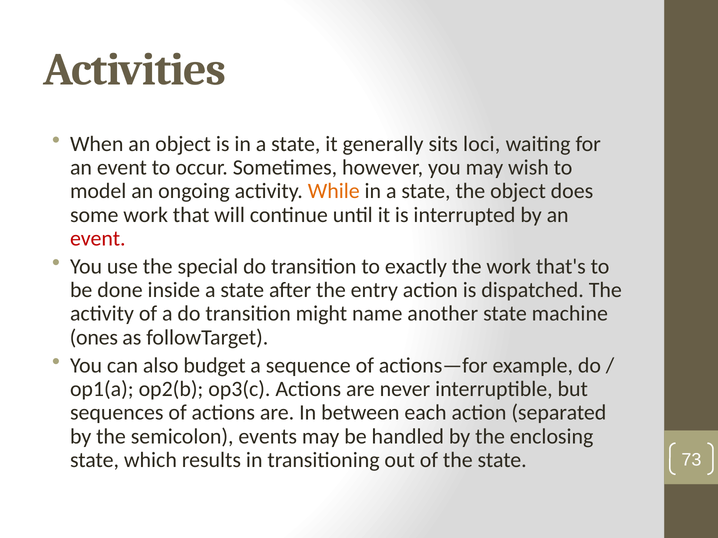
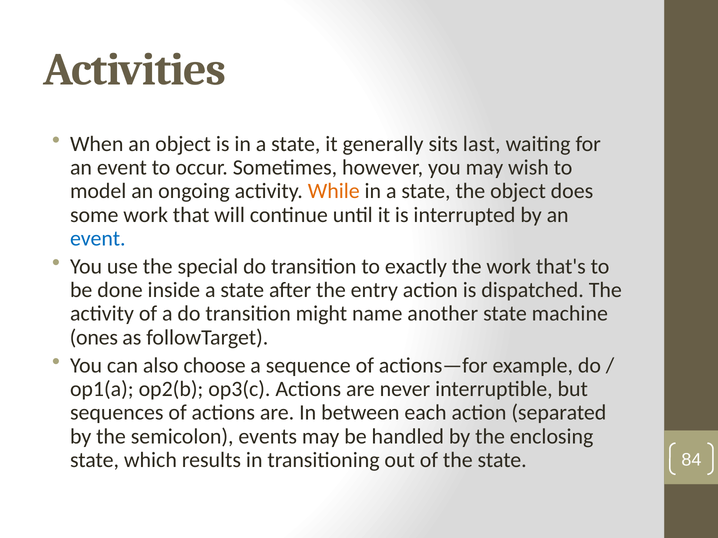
loci: loci -> last
event at (98, 239) colour: red -> blue
budget: budget -> choose
73: 73 -> 84
